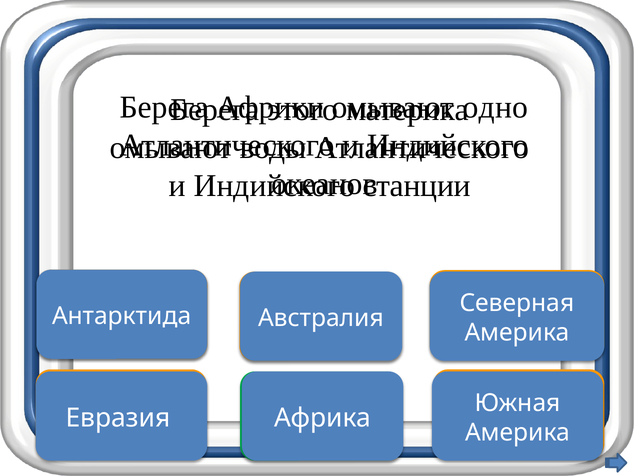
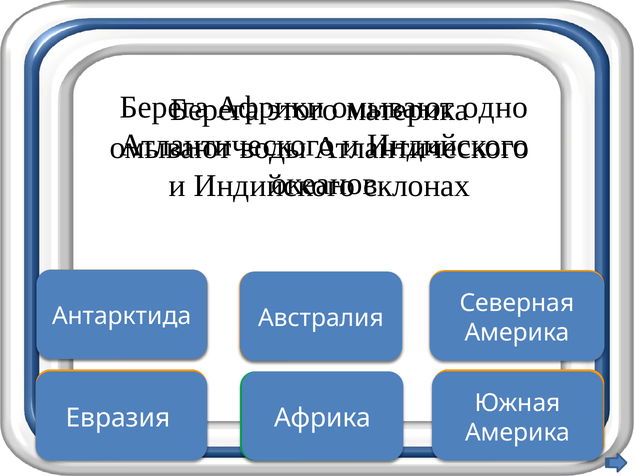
станции: станции -> склонах
